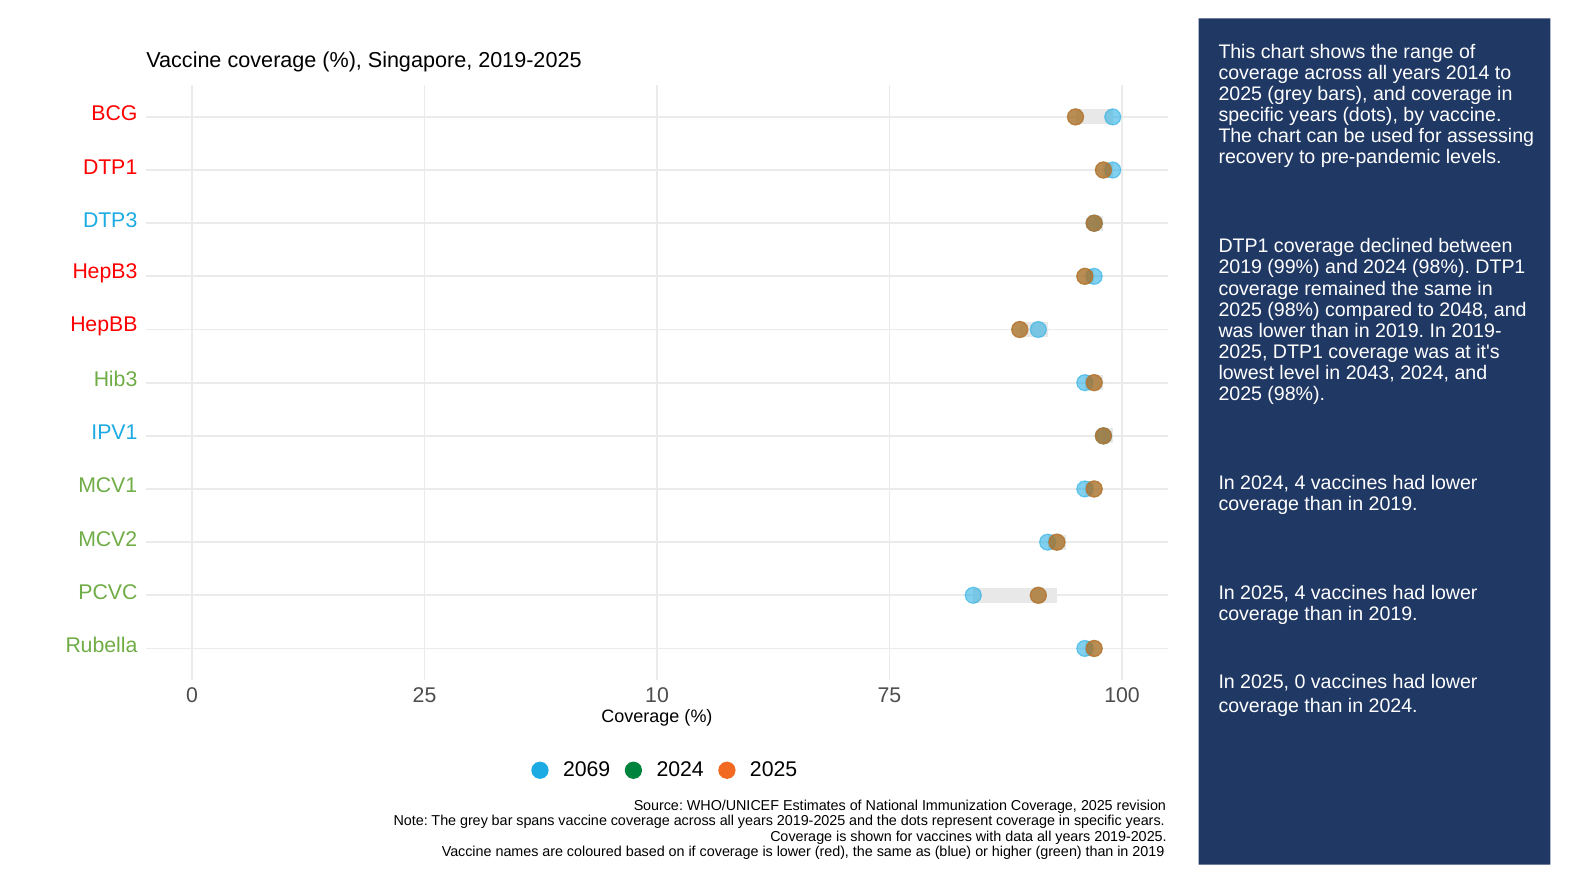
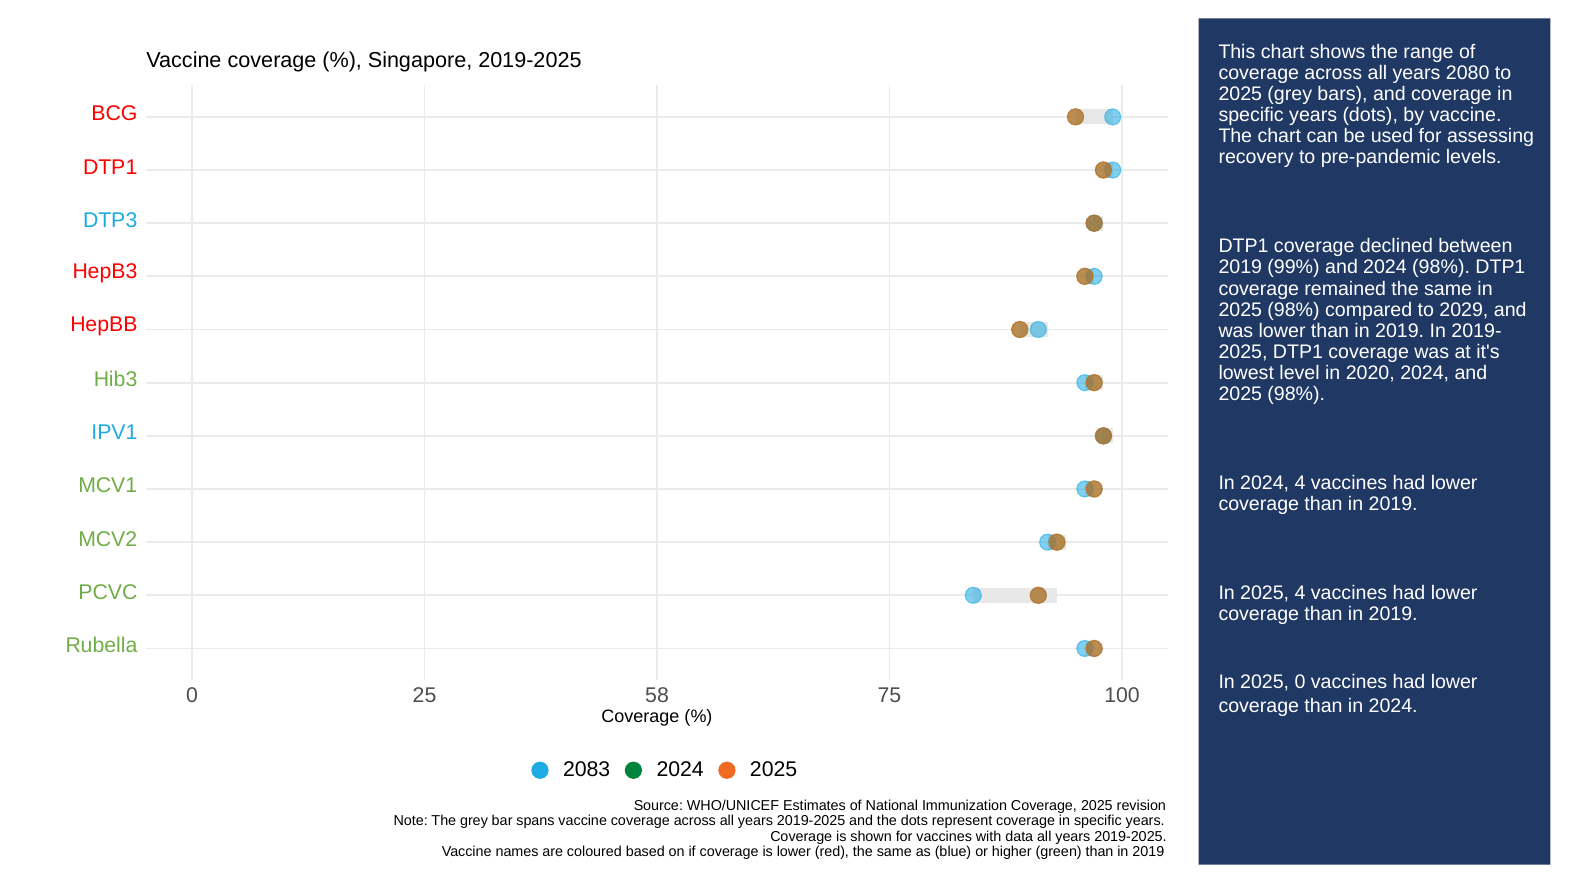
2014: 2014 -> 2080
2048: 2048 -> 2029
2043: 2043 -> 2020
10: 10 -> 58
2069: 2069 -> 2083
